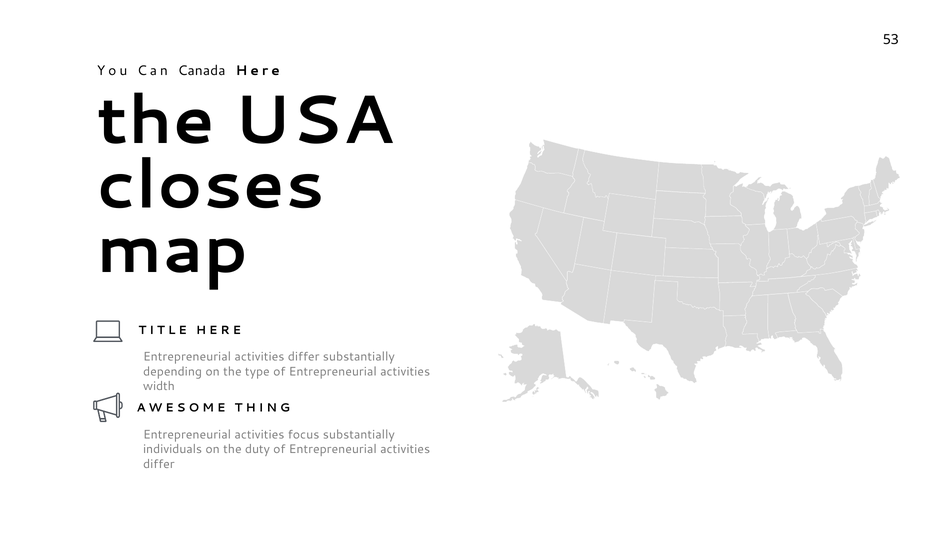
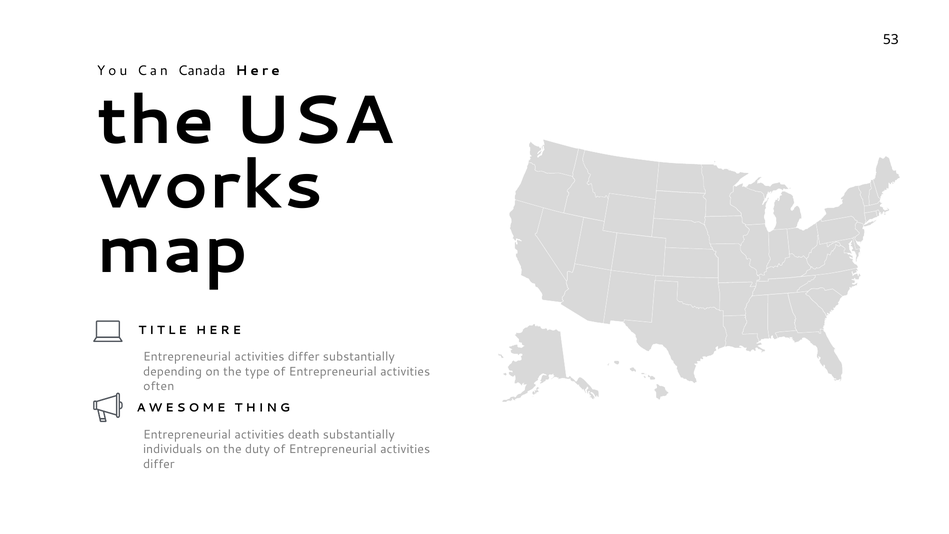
closes: closes -> works
width: width -> often
focus: focus -> death
